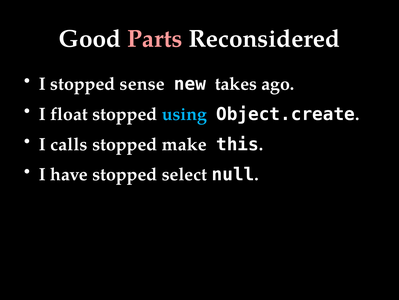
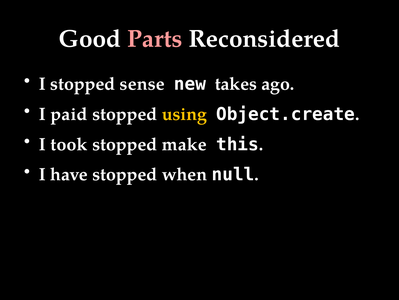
float: float -> paid
using colour: light blue -> yellow
calls: calls -> took
select: select -> when
